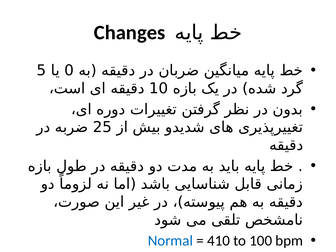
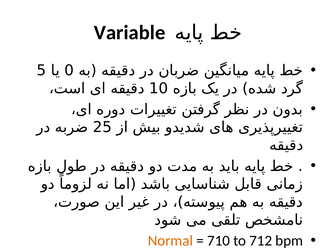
Changes: Changes -> Variable
Normal colour: blue -> orange
410: 410 -> 710
100: 100 -> 712
